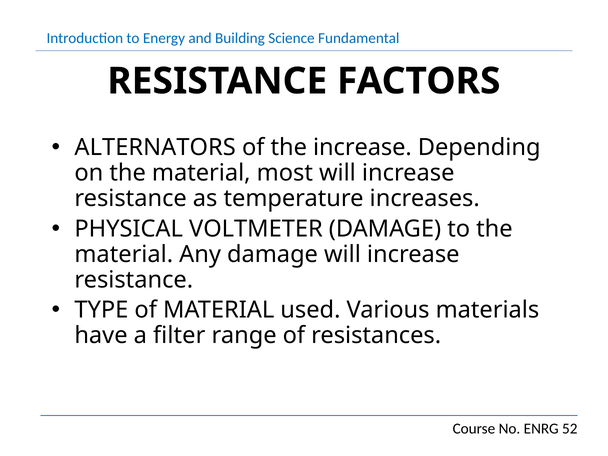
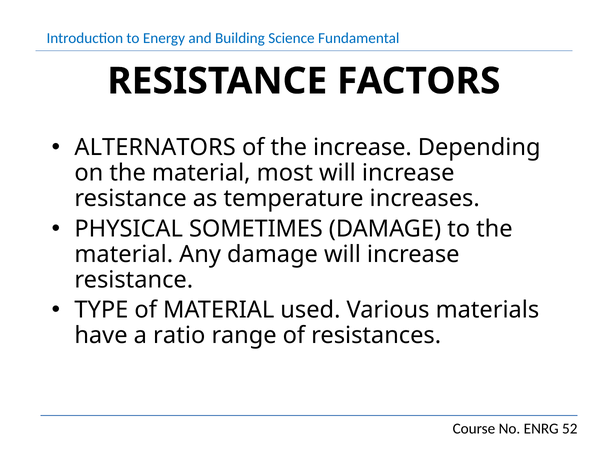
VOLTMETER: VOLTMETER -> SOMETIMES
filter: filter -> ratio
